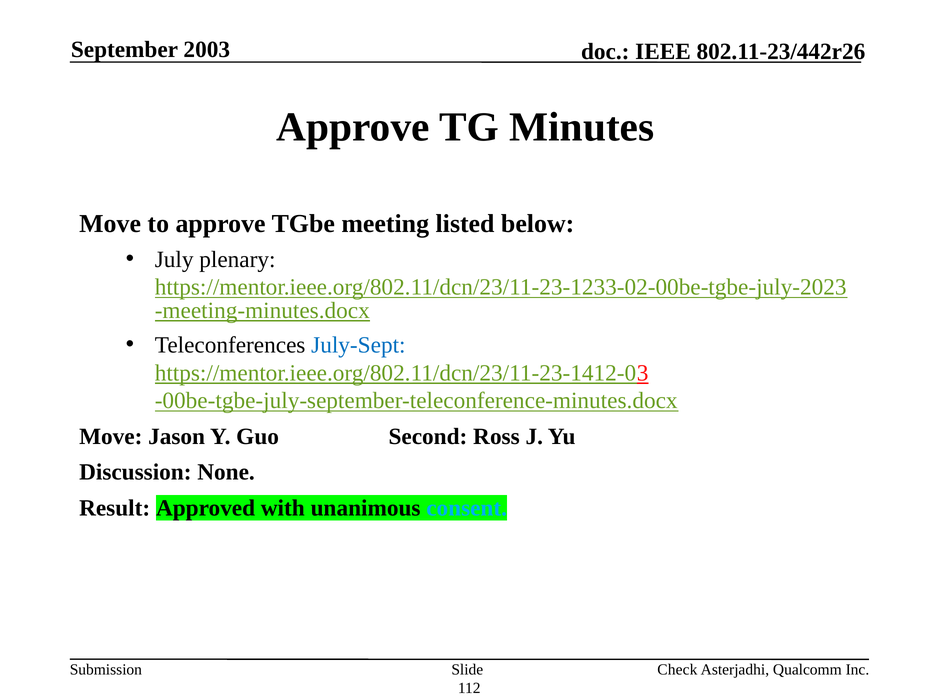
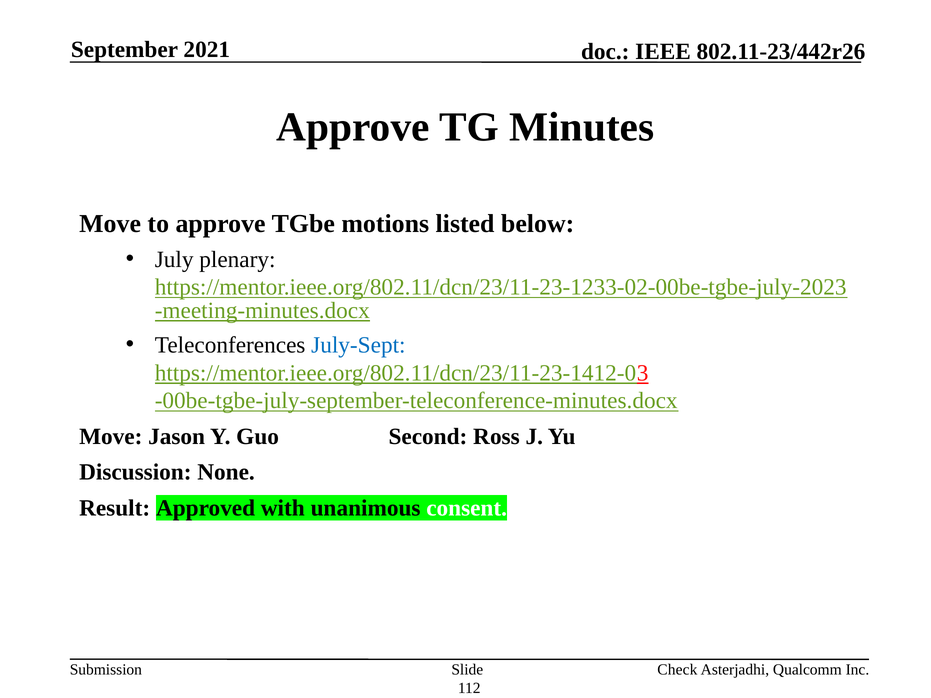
2003: 2003 -> 2021
meeting: meeting -> motions
consent colour: light blue -> white
